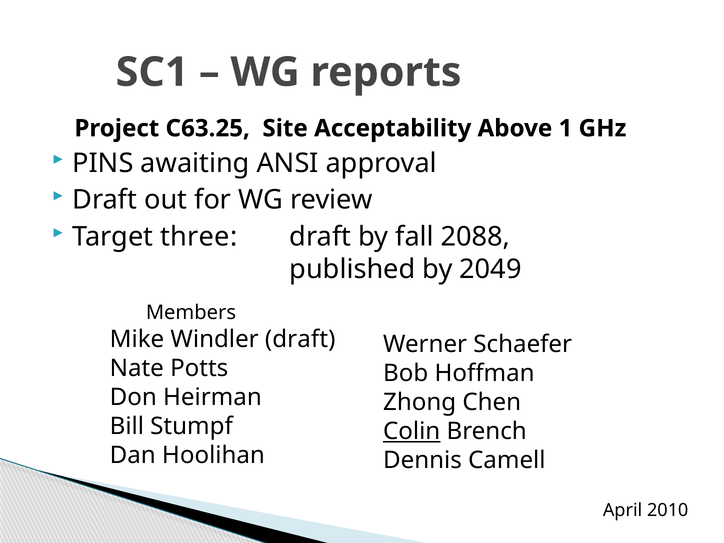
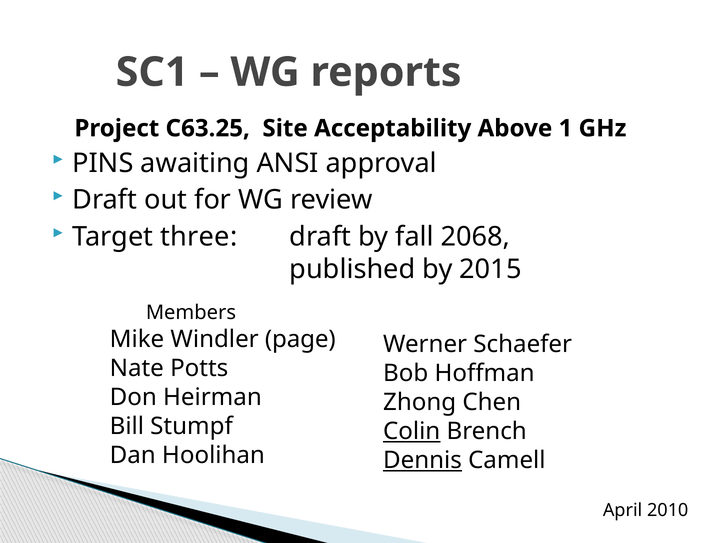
2088: 2088 -> 2068
2049: 2049 -> 2015
Windler draft: draft -> page
Dennis underline: none -> present
